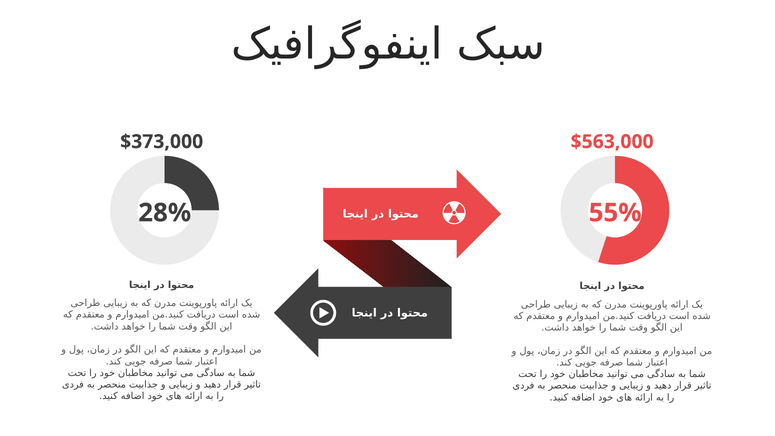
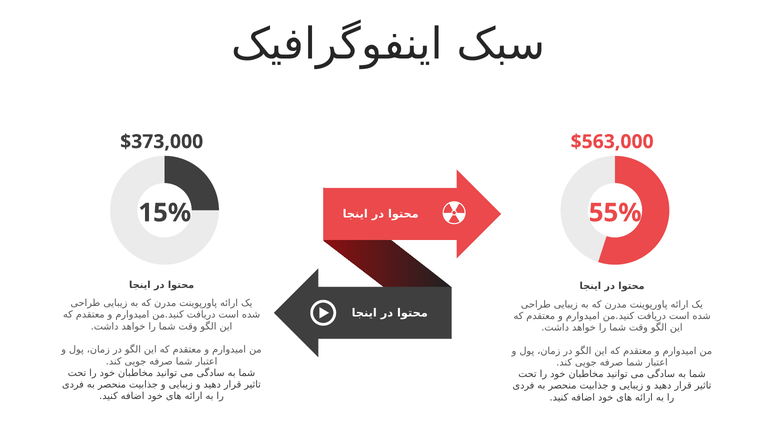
28%: 28% -> 15%
